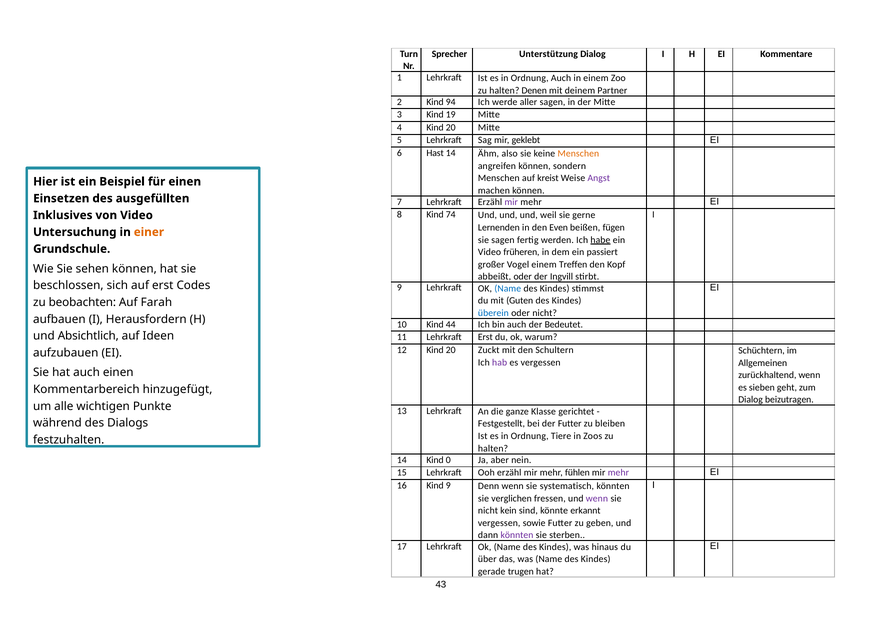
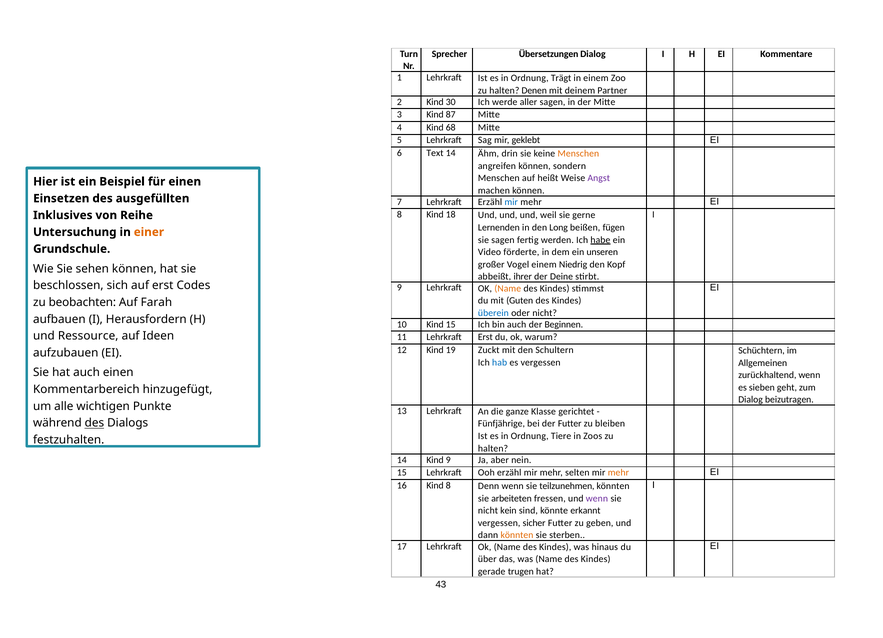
Unterstützung: Unterstützung -> Übersetzungen
Ordnung Auch: Auch -> Trägt
94: 94 -> 30
19: 19 -> 87
4 Kind 20: 20 -> 68
Hast: Hast -> Text
also: also -> drin
kreist: kreist -> heißt
mir at (511, 202) colour: purple -> blue
74: 74 -> 18
von Video: Video -> Reihe
Even: Even -> Long
früheren: früheren -> förderte
passiert: passiert -> unseren
Treffen: Treffen -> Niedrig
abbeißt oder: oder -> ihrer
Ingvill: Ingvill -> Deine
Name at (508, 288) colour: blue -> orange
Kind 44: 44 -> 15
Bedeutet: Bedeutet -> Beginnen
Absichtlich: Absichtlich -> Ressource
12 Kind 20: 20 -> 19
hab colour: purple -> blue
des at (94, 423) underline: none -> present
Festgestellt: Festgestellt -> Fünfjährige
Kind 0: 0 -> 9
fühlen: fühlen -> selten
mehr at (618, 473) colour: purple -> orange
Kind 9: 9 -> 8
systematisch: systematisch -> teilzunehmen
verglichen: verglichen -> arbeiteten
sowie: sowie -> sicher
könnten at (517, 535) colour: purple -> orange
